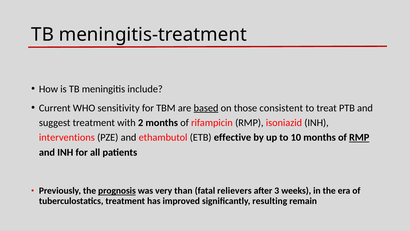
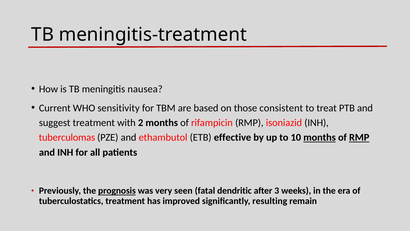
include: include -> nausea
based underline: present -> none
interventions: interventions -> tuberculomas
months at (320, 137) underline: none -> present
than: than -> seen
relievers: relievers -> dendritic
